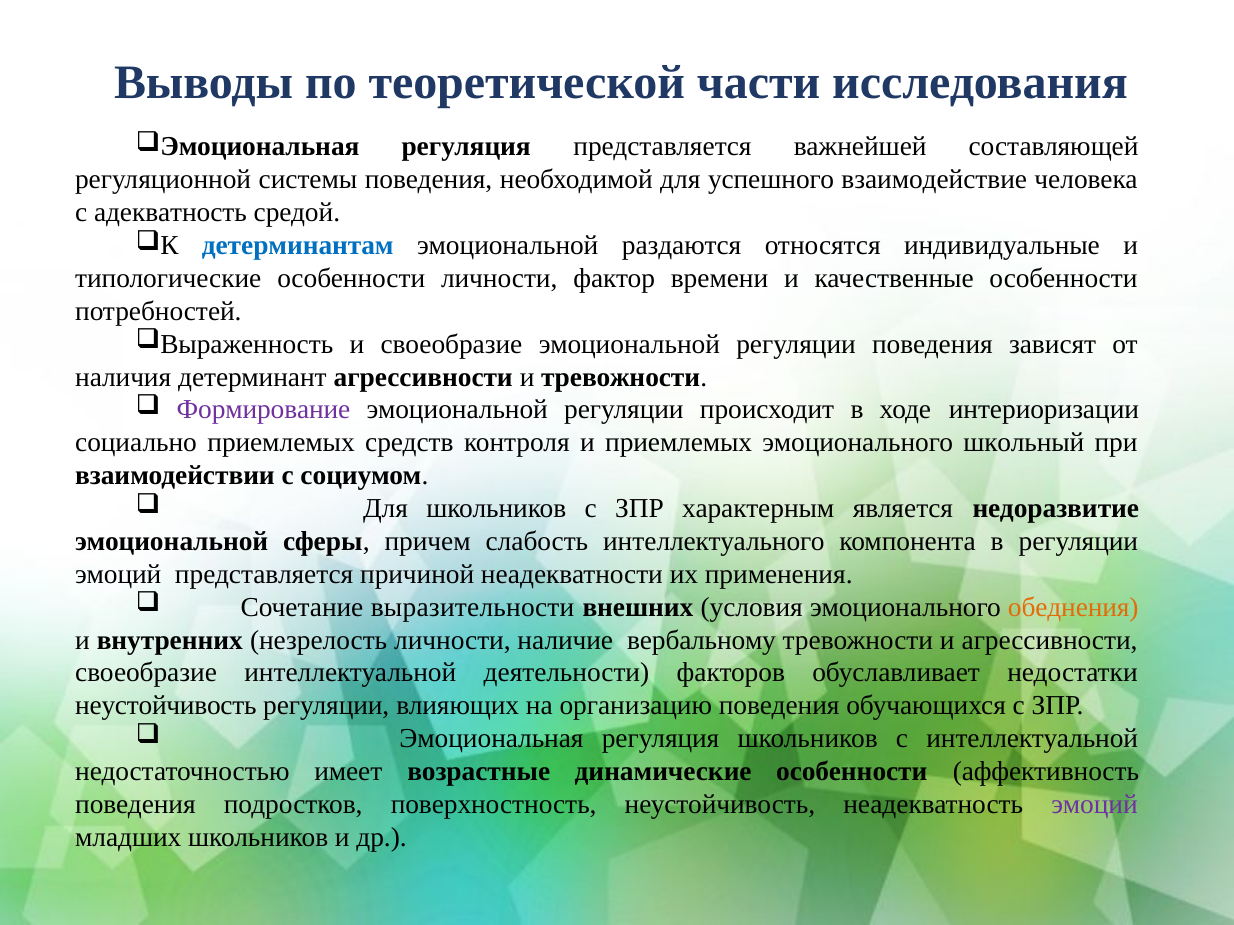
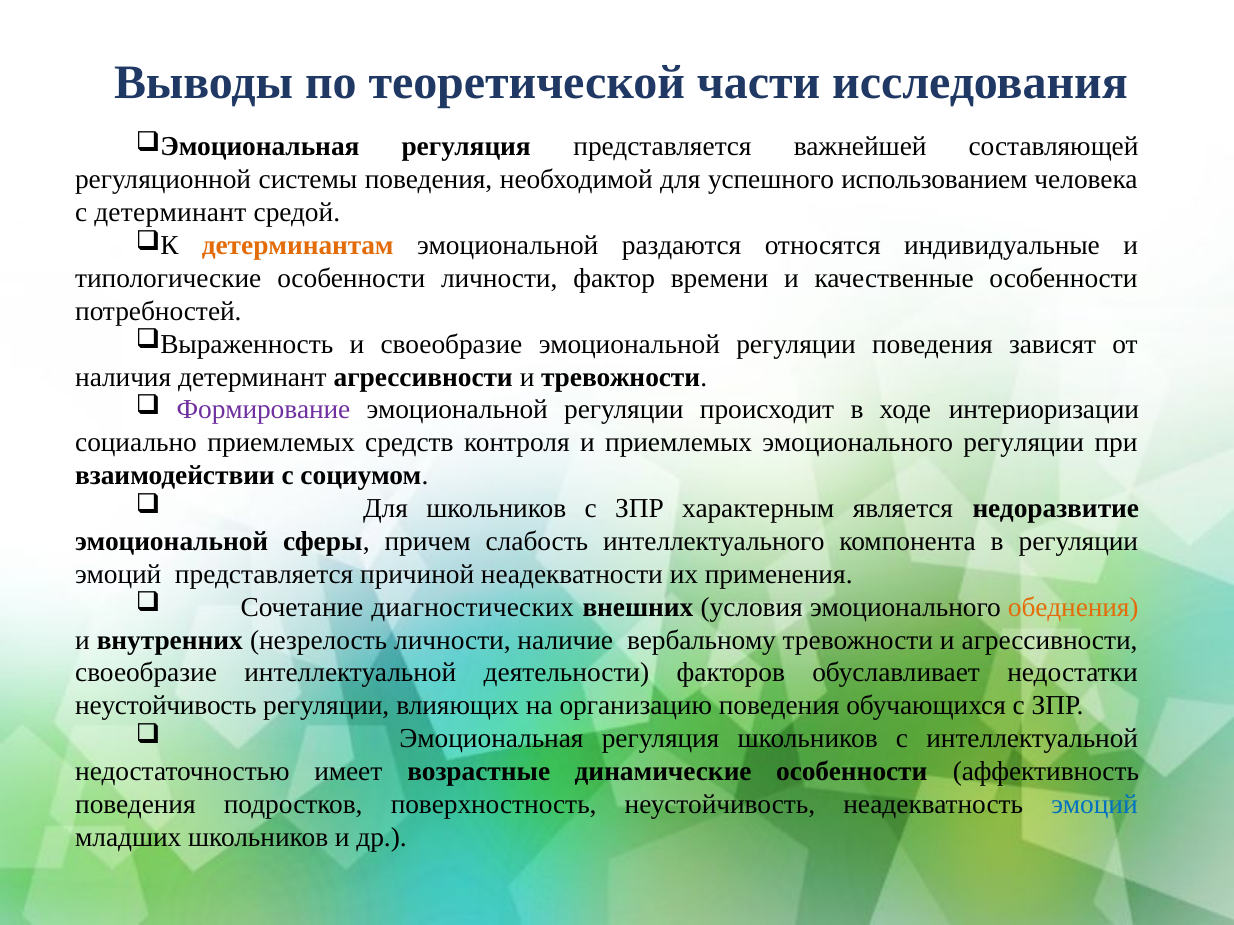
взаимодействие: взаимодействие -> использованием
с адекватность: адекватность -> детерминант
детерминантам colour: blue -> orange
эмоционального школьный: школьный -> регуляции
выразительности: выразительности -> диагностических
эмоций at (1094, 805) colour: purple -> blue
